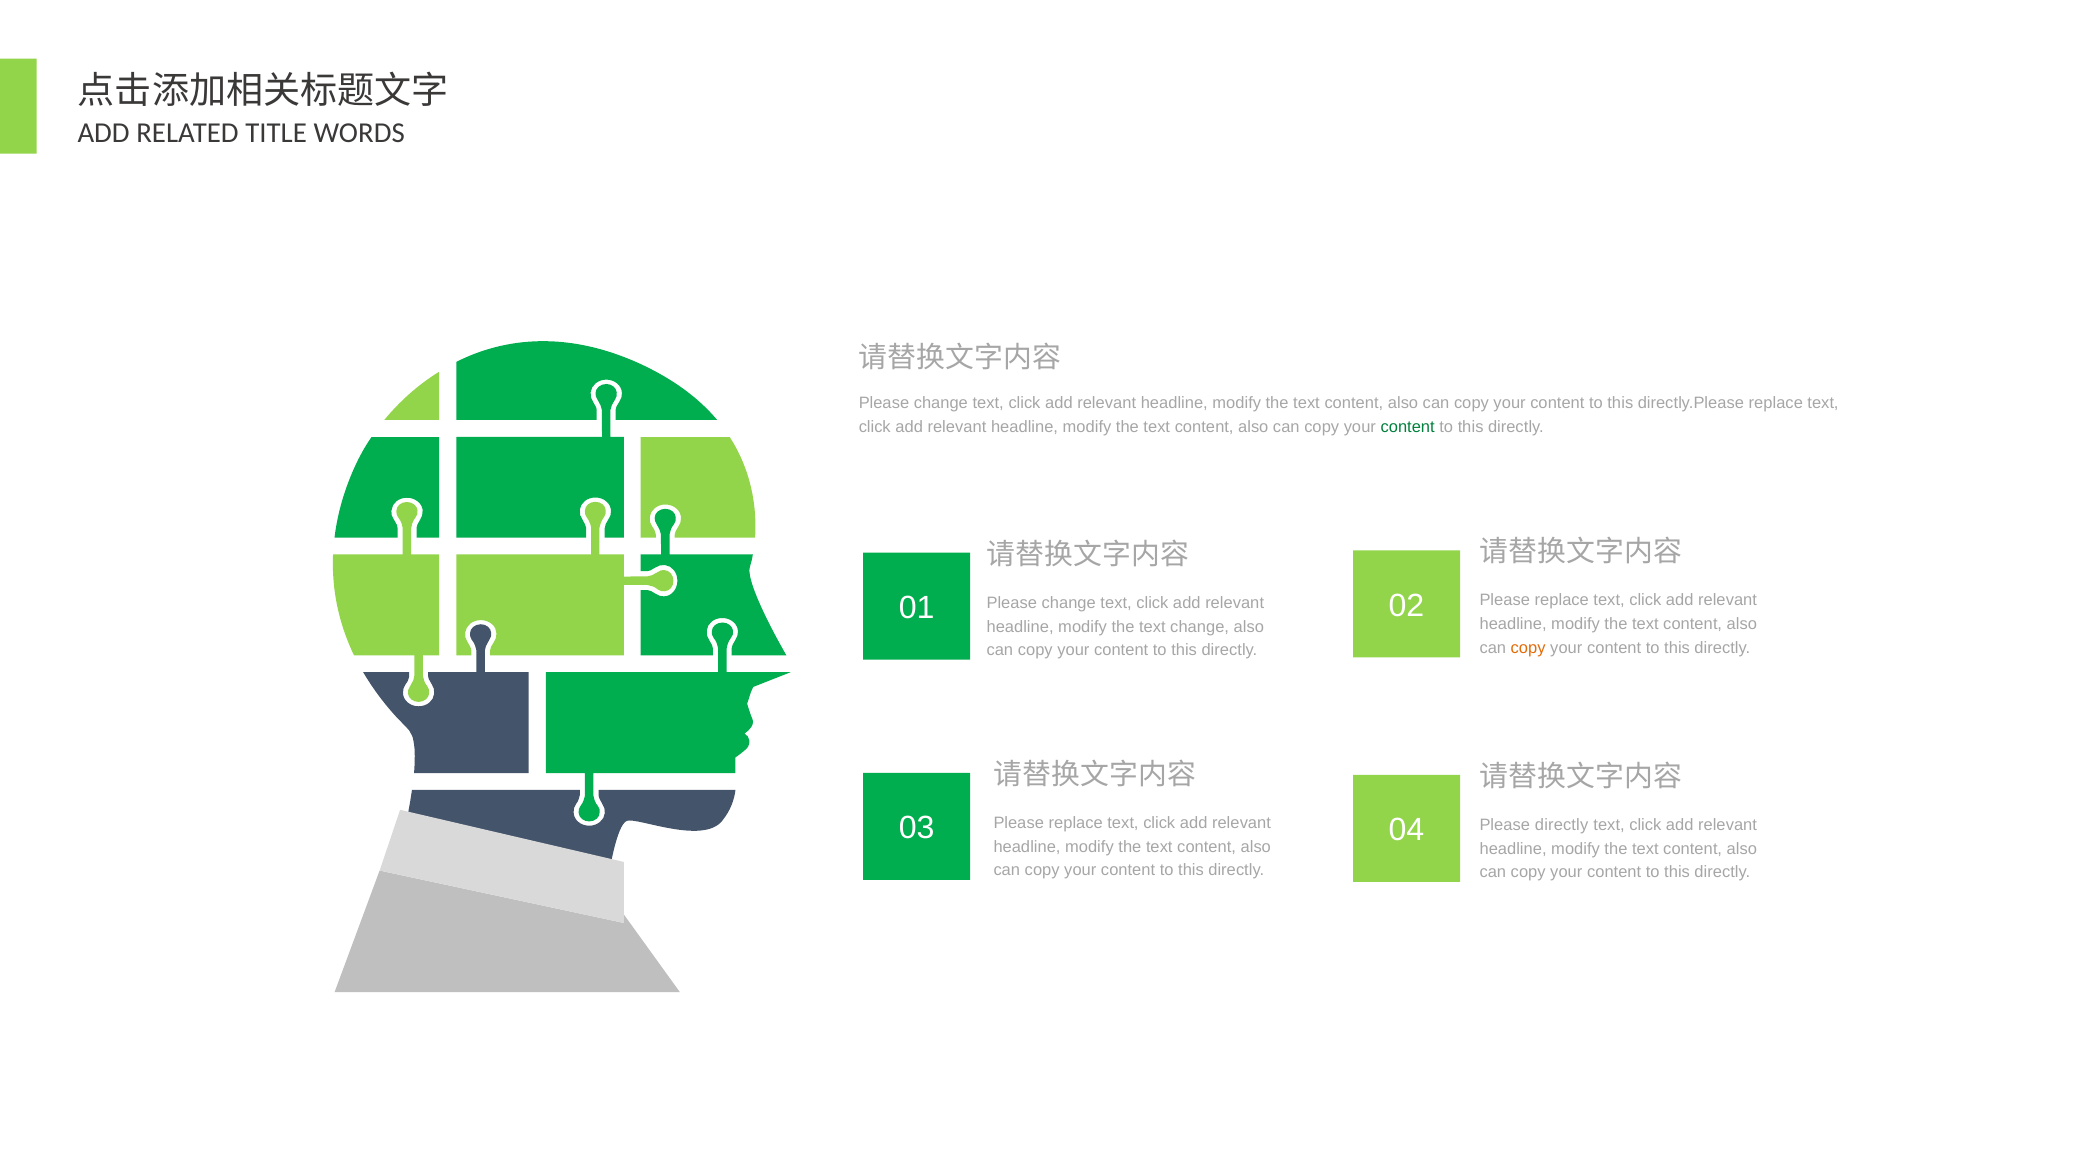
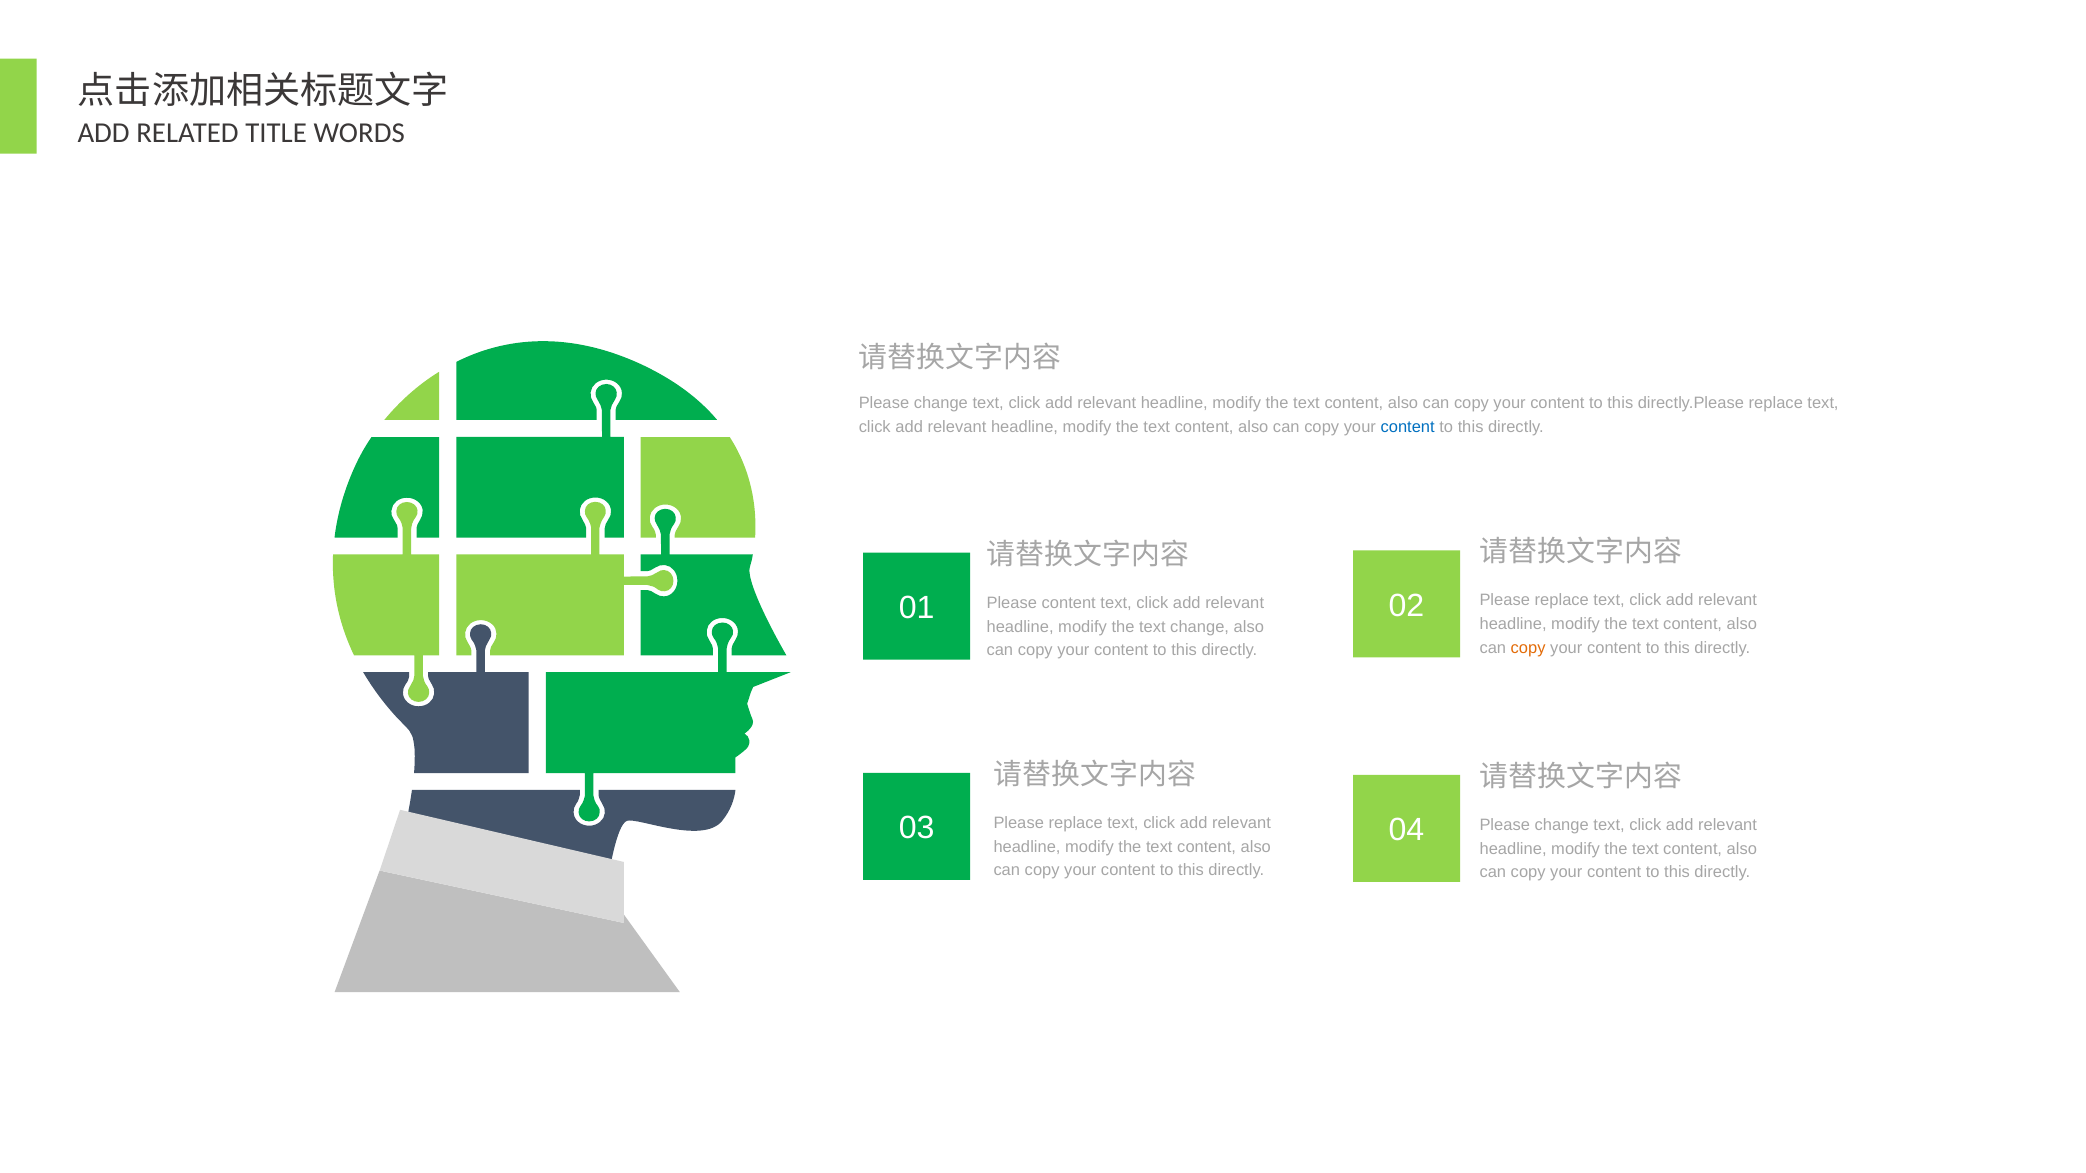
content at (1408, 427) colour: green -> blue
change at (1069, 603): change -> content
directly at (1562, 825): directly -> change
